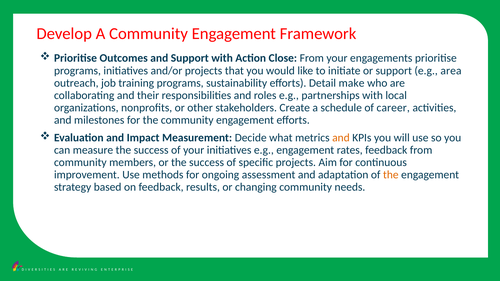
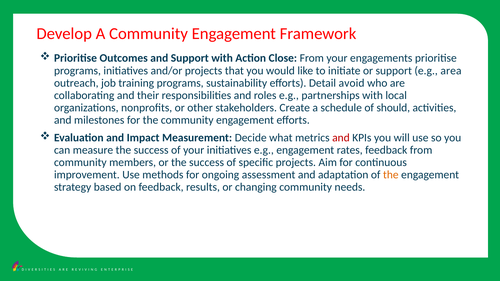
make: make -> avoid
career: career -> should
and at (341, 138) colour: orange -> red
